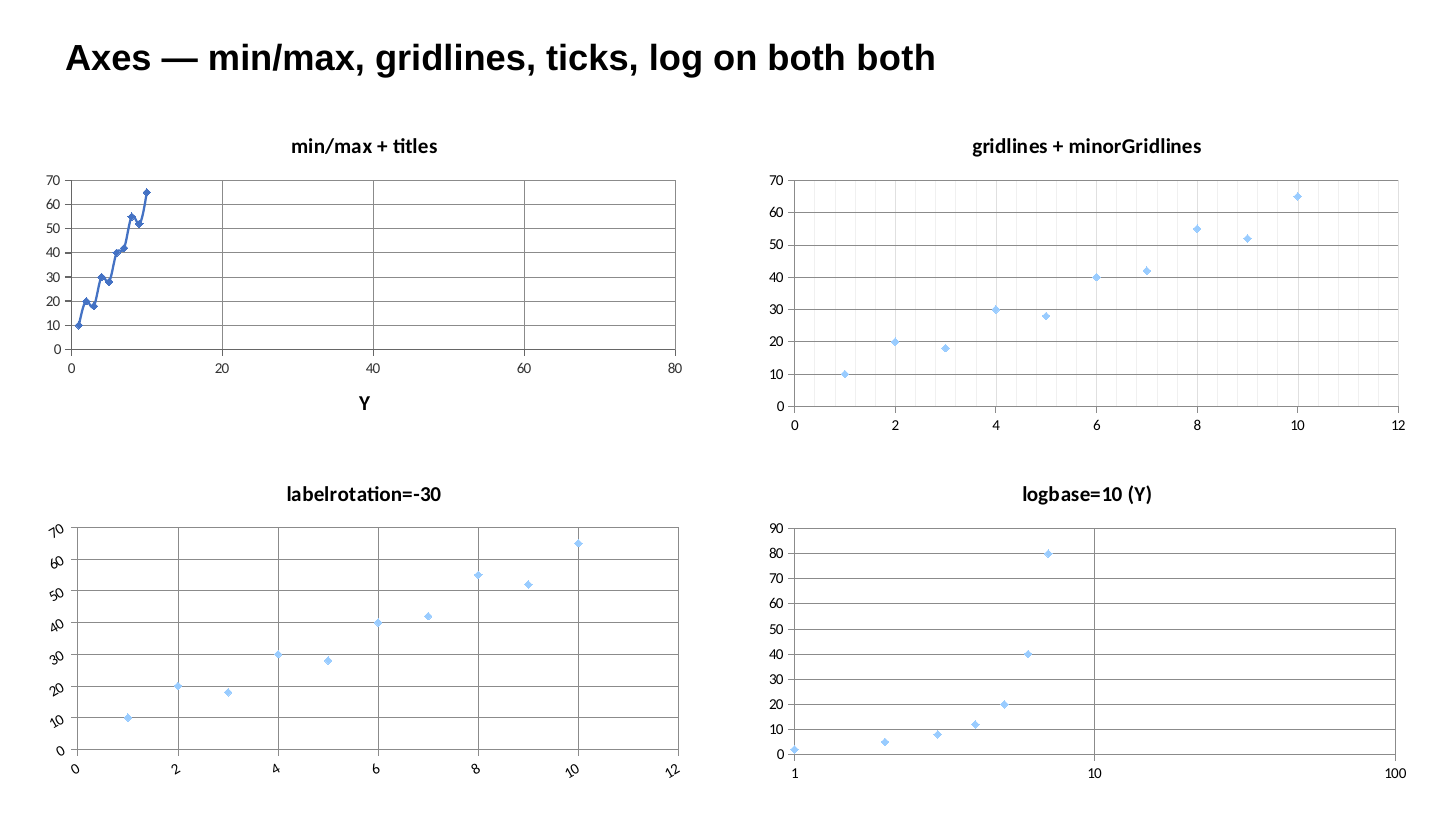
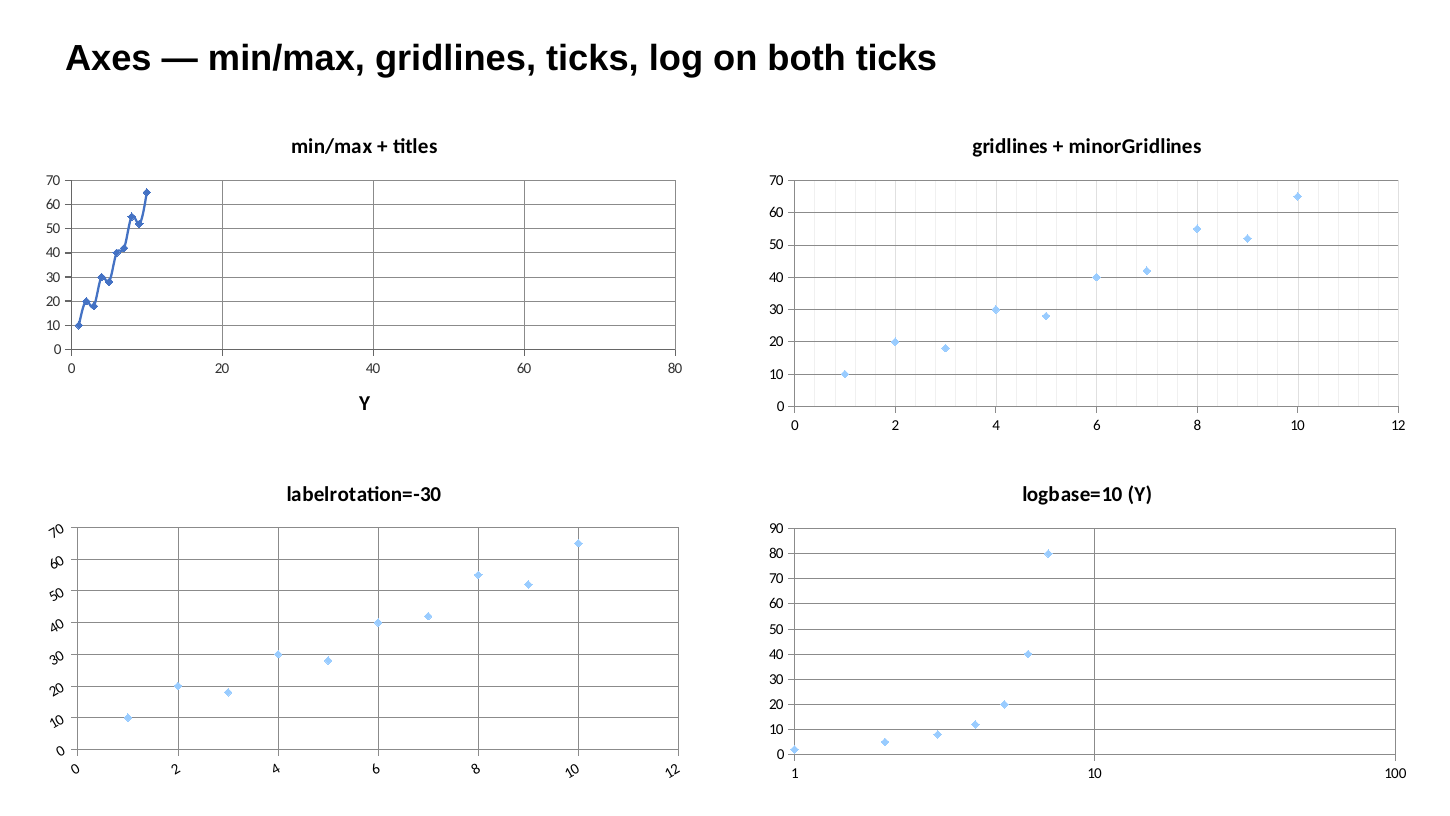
both both: both -> ticks
